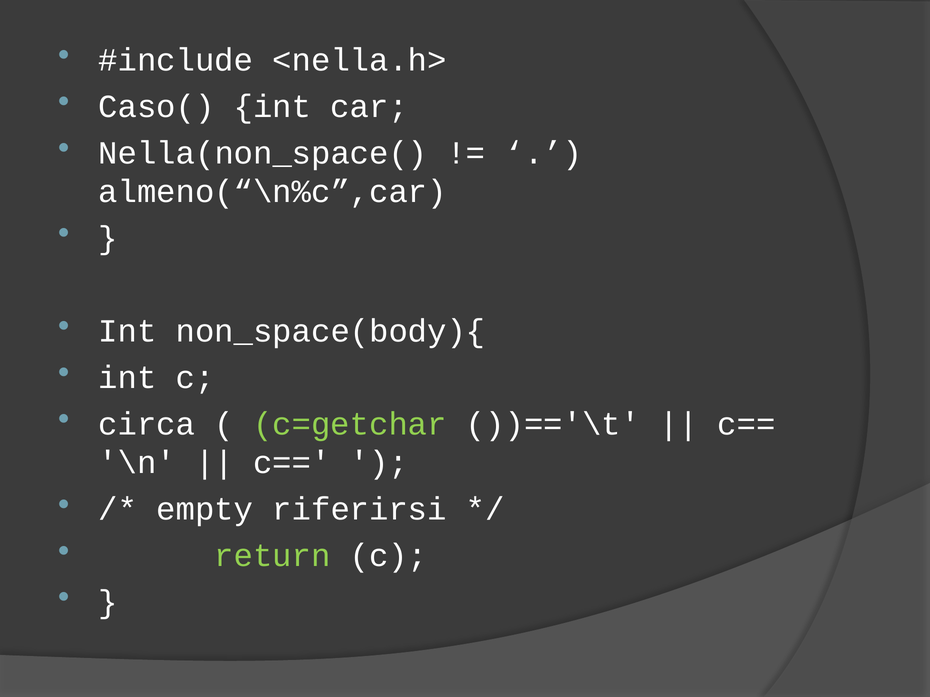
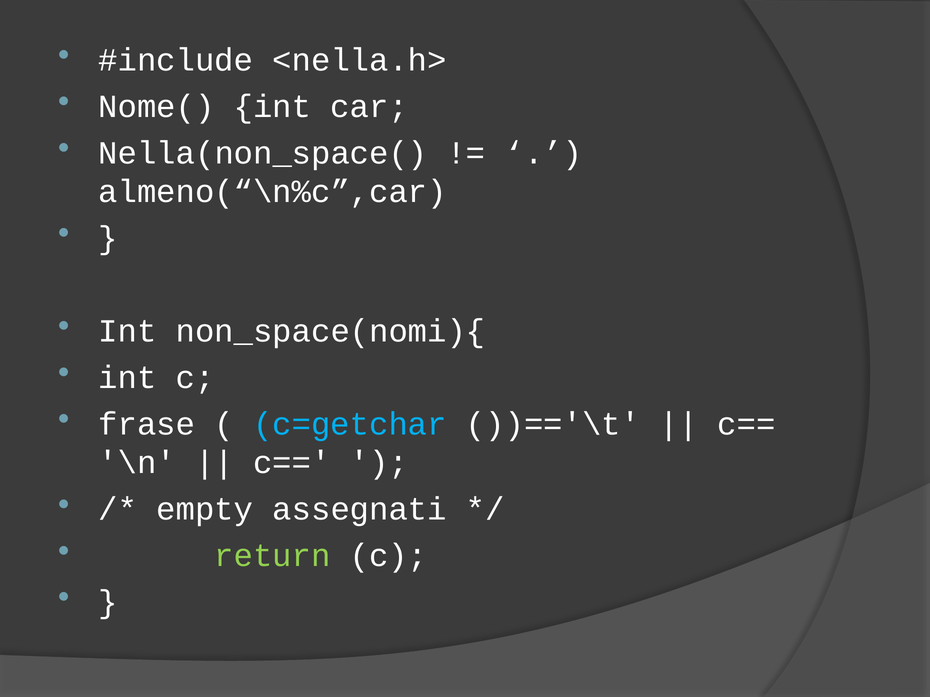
Caso(: Caso( -> Nome(
non_space(body){: non_space(body){ -> non_space(nomi){
circa: circa -> frase
c=getchar colour: light green -> light blue
riferirsi: riferirsi -> assegnati
